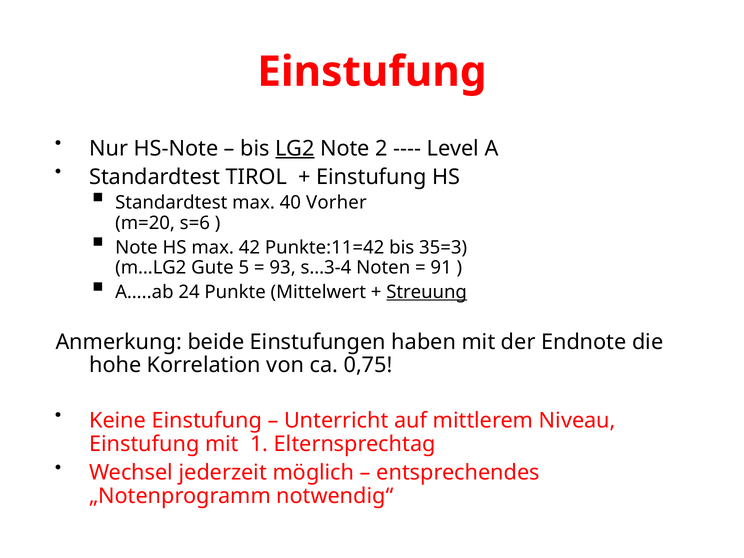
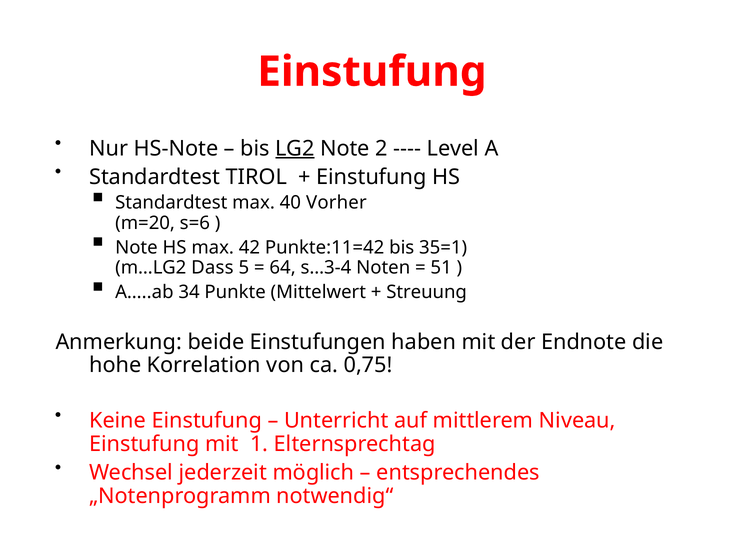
35=3: 35=3 -> 35=1
Gute: Gute -> Dass
93: 93 -> 64
91: 91 -> 51
24: 24 -> 34
Streuung underline: present -> none
